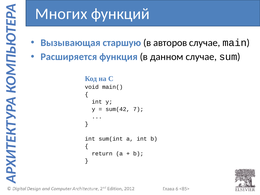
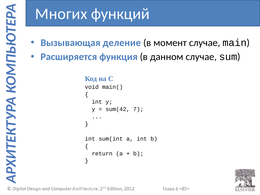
старшую: старшую -> деление
авторов: авторов -> момент
